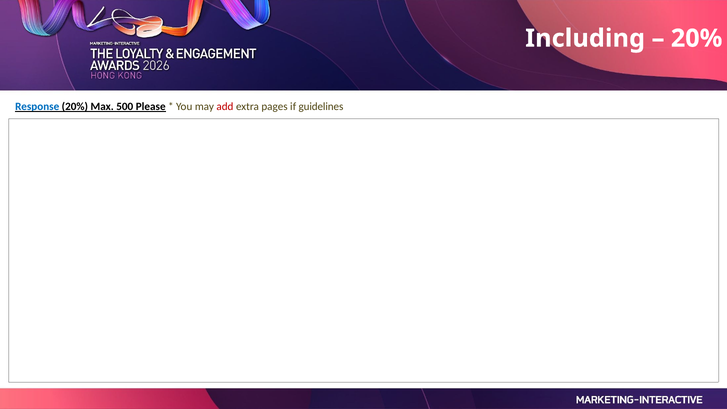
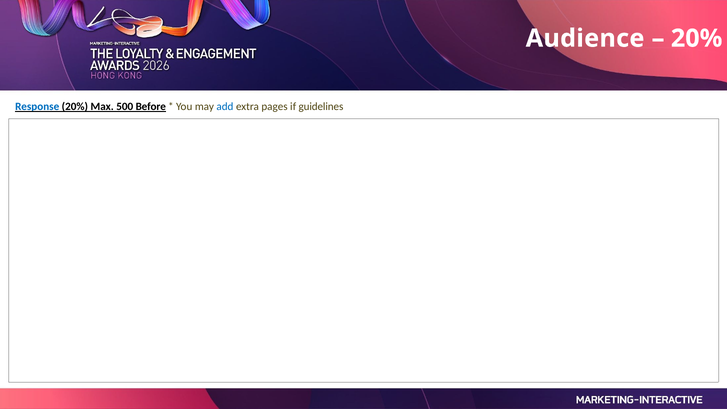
Including: Including -> Audience
Please: Please -> Before
add colour: red -> blue
